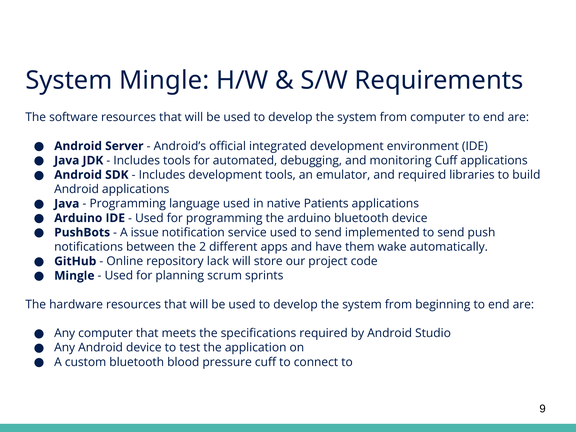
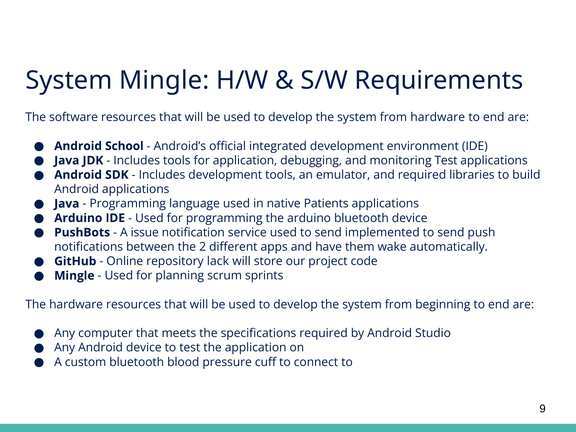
from computer: computer -> hardware
Server: Server -> School
for automated: automated -> application
monitoring Cuff: Cuff -> Test
